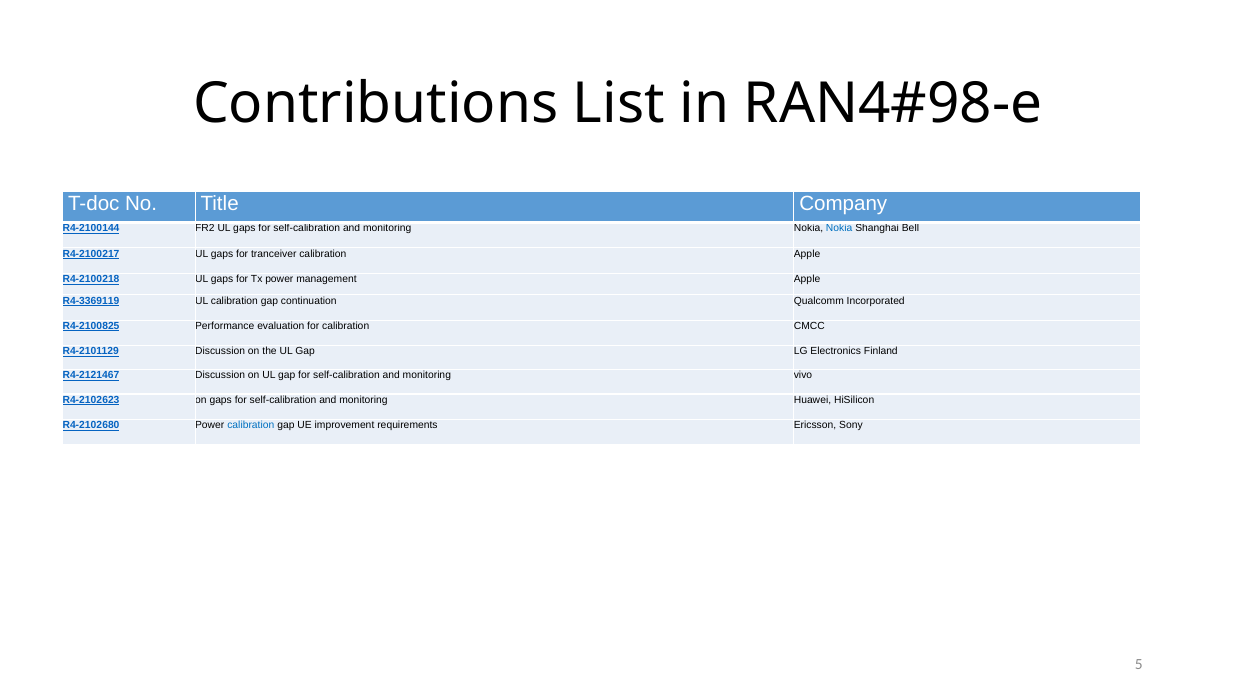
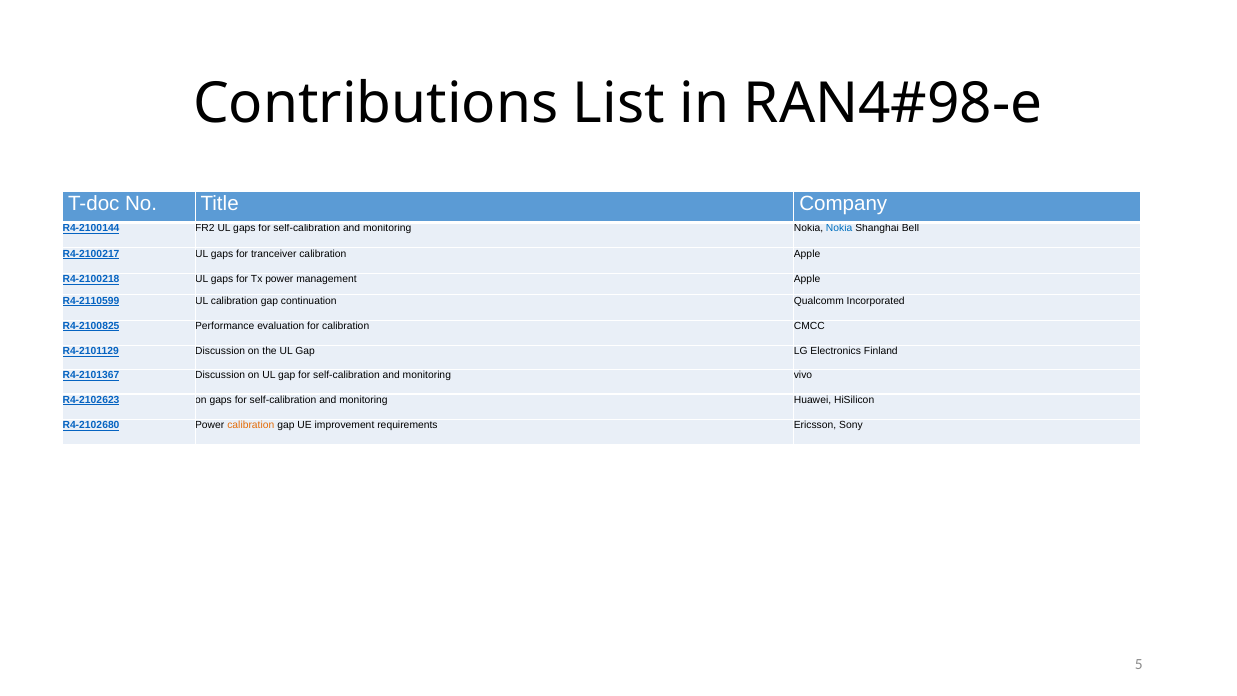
R4-3369119: R4-3369119 -> R4-2110599
R4-2121467: R4-2121467 -> R4-2101367
calibration at (251, 425) colour: blue -> orange
